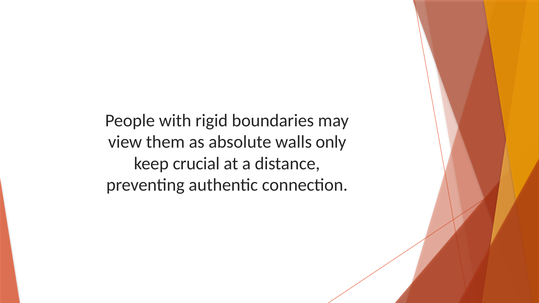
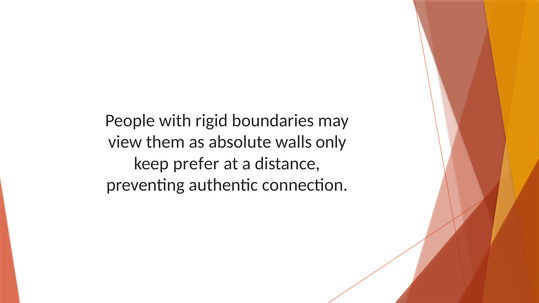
crucial: crucial -> prefer
